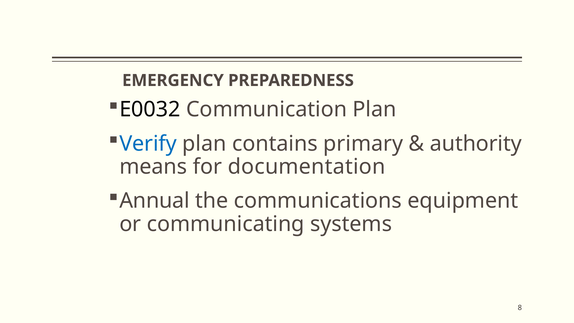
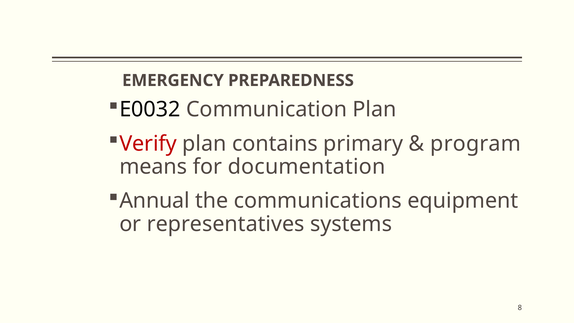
Verify colour: blue -> red
authority: authority -> program
communicating: communicating -> representatives
